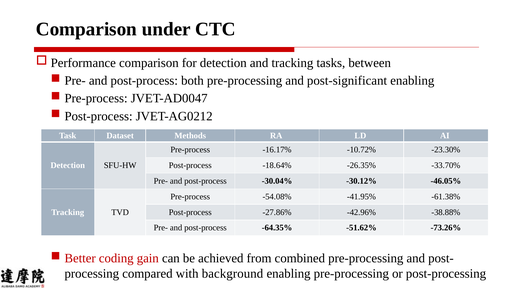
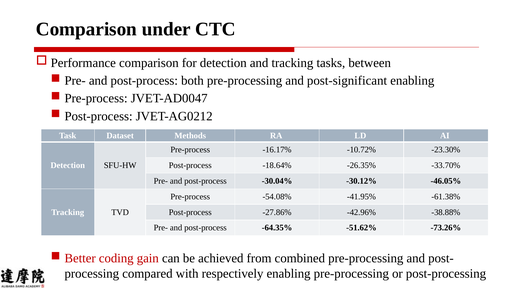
background: background -> respectively
